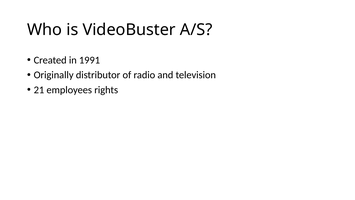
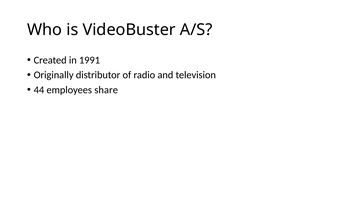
21: 21 -> 44
rights: rights -> share
